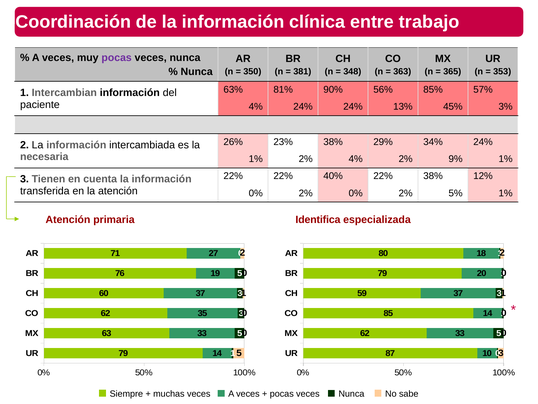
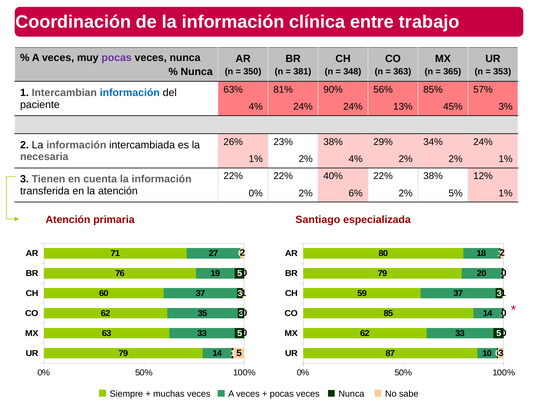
información at (130, 93) colour: black -> blue
2% 9%: 9% -> 2%
2% 0%: 0% -> 6%
Identifica: Identifica -> Santiago
